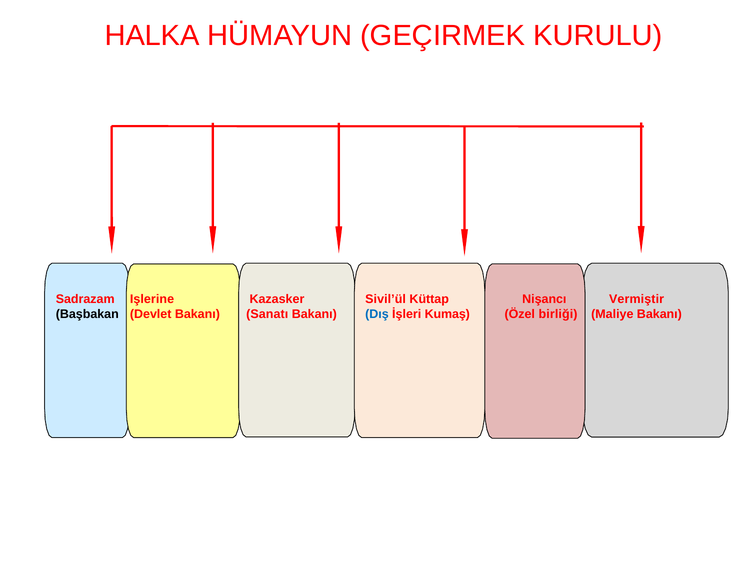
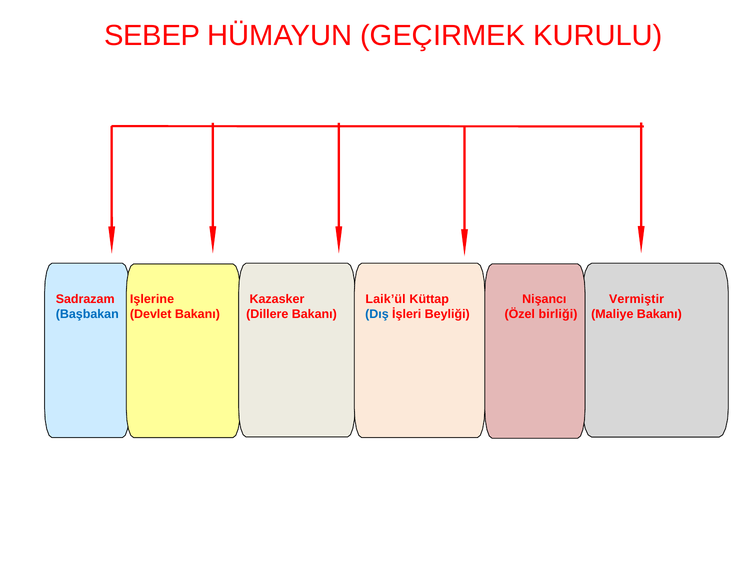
HALKA: HALKA -> SEBEP
Sivil’ül: Sivil’ül -> Laik’ül
Başbakan colour: black -> blue
Sanatı: Sanatı -> Dillere
Kumaş: Kumaş -> Beyliği
